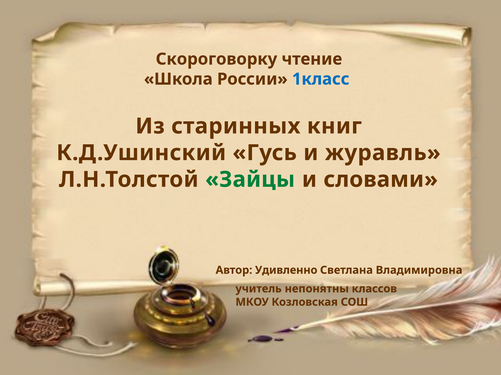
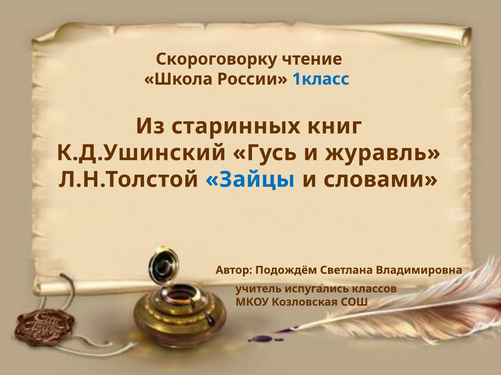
Зайцы colour: green -> blue
Удивленно: Удивленно -> Подождём
непонятны: непонятны -> испугались
